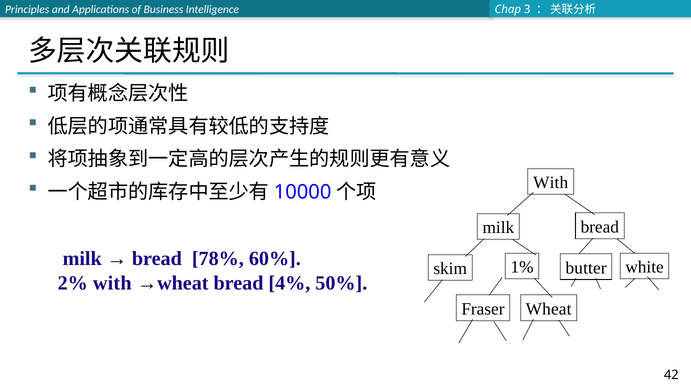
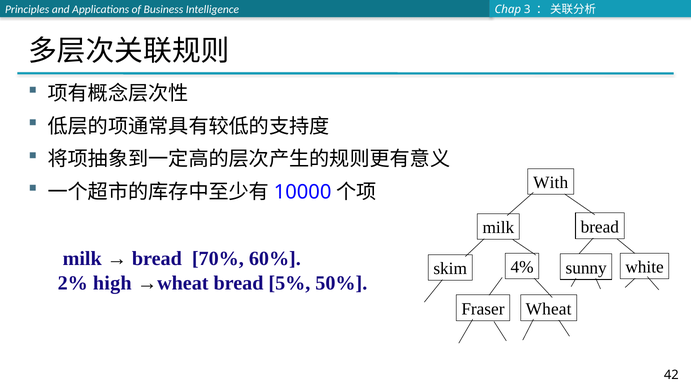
78%: 78% -> 70%
1%: 1% -> 4%
butter: butter -> sunny
2% with: with -> high
4%: 4% -> 5%
